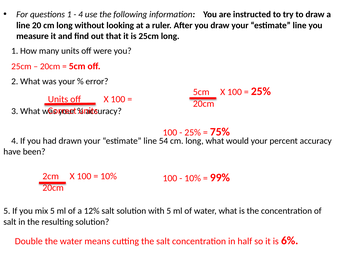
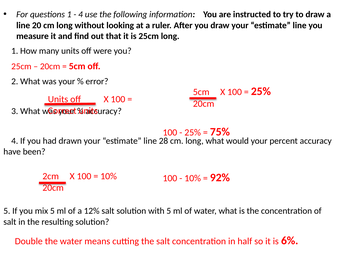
54: 54 -> 28
99%: 99% -> 92%
